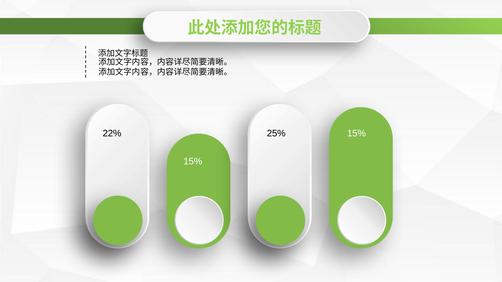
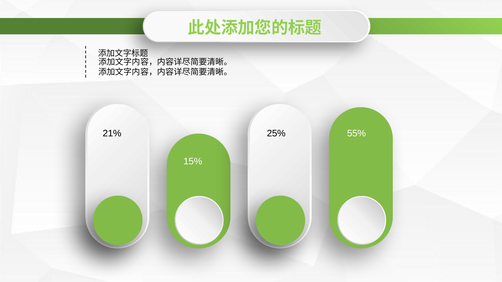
22%: 22% -> 21%
15% at (357, 134): 15% -> 55%
